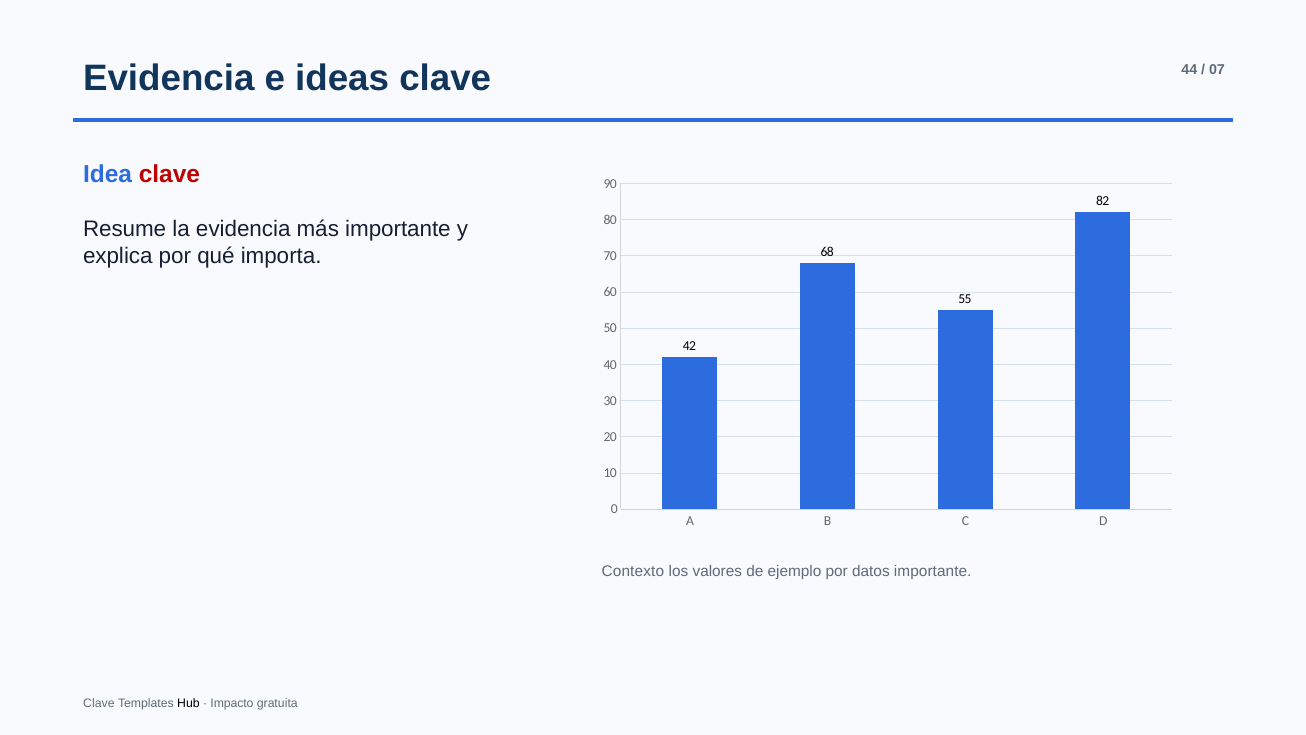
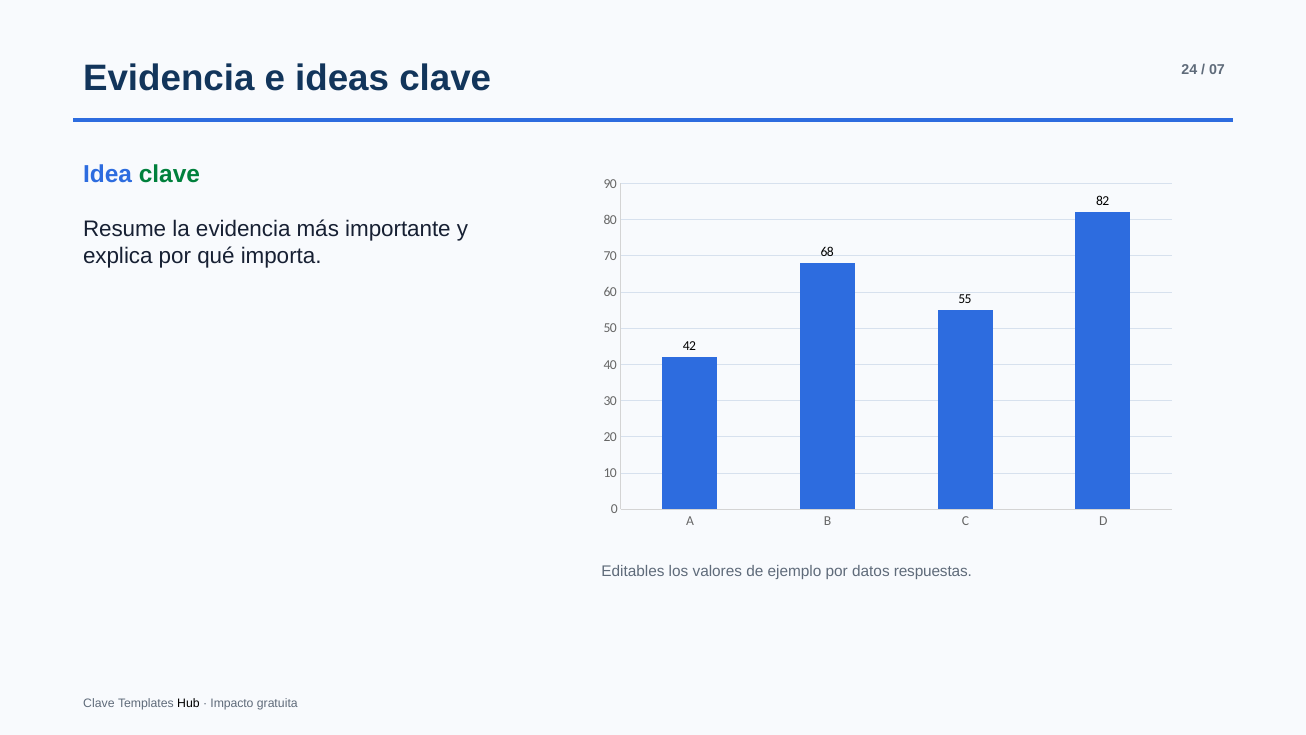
44: 44 -> 24
clave at (169, 174) colour: red -> green
Contexto: Contexto -> Editables
datos importante: importante -> respuestas
